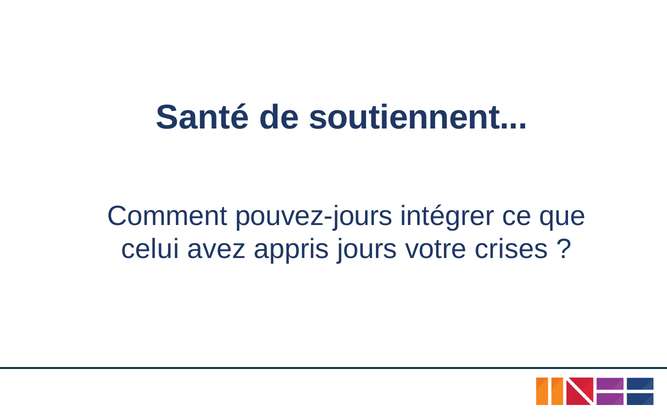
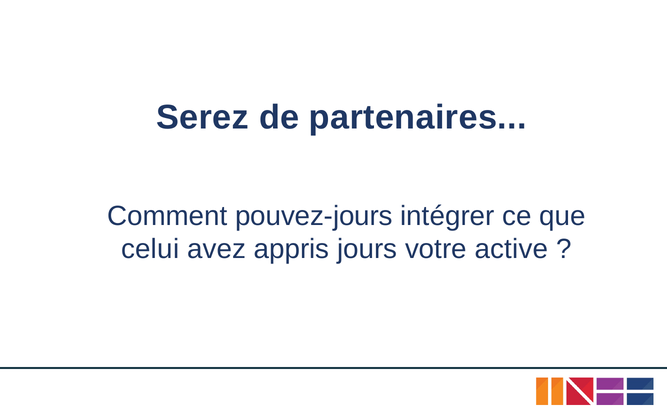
Santé: Santé -> Serez
soutiennent: soutiennent -> partenaires
crises: crises -> active
